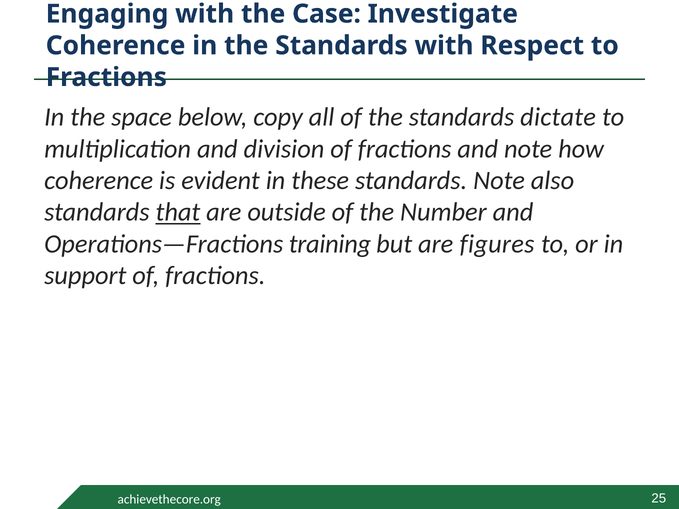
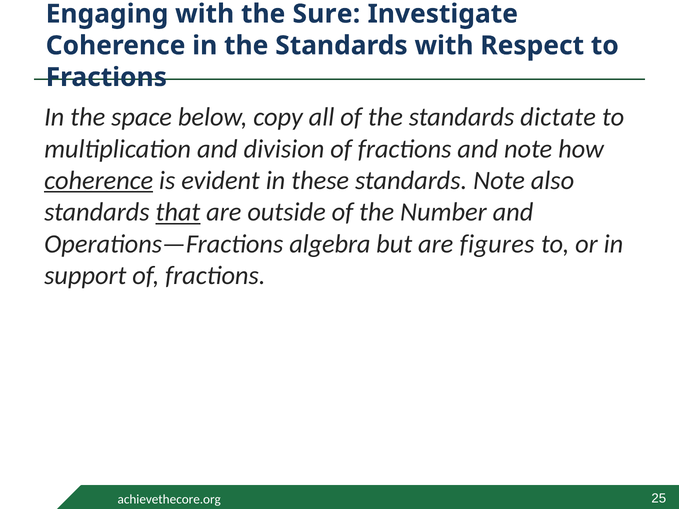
Case: Case -> Sure
coherence at (99, 181) underline: none -> present
training: training -> algebra
